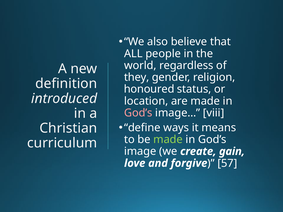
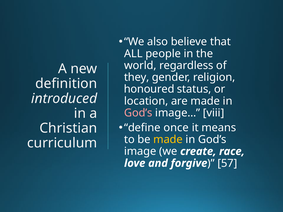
ways: ways -> once
made at (168, 140) colour: light green -> yellow
gain: gain -> race
